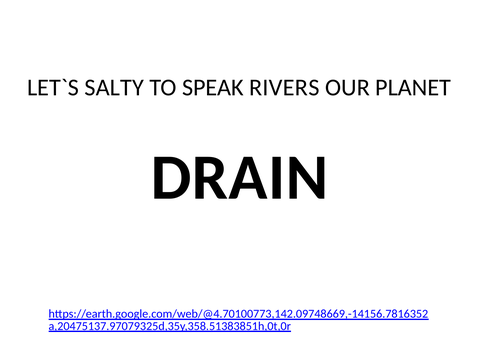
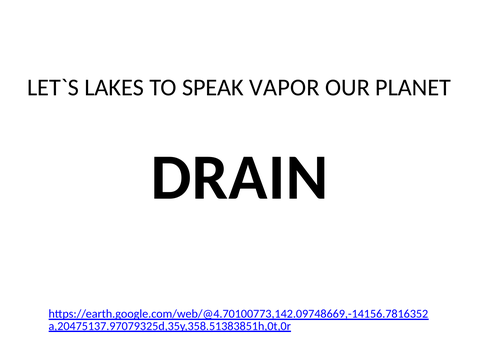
SALTY: SALTY -> LAKES
RIVERS: RIVERS -> VAPOR
